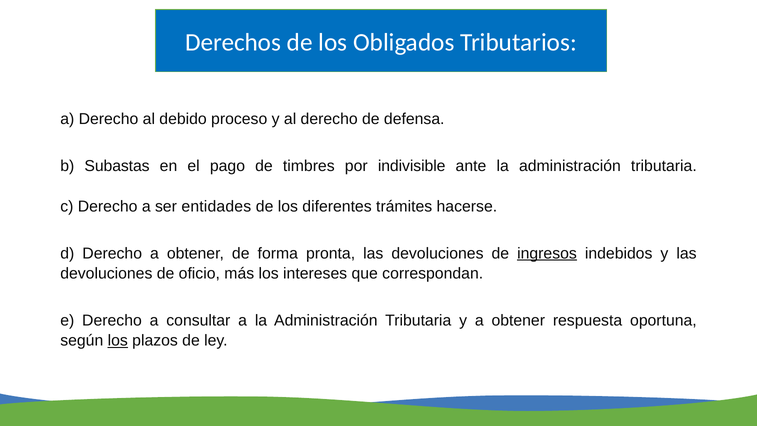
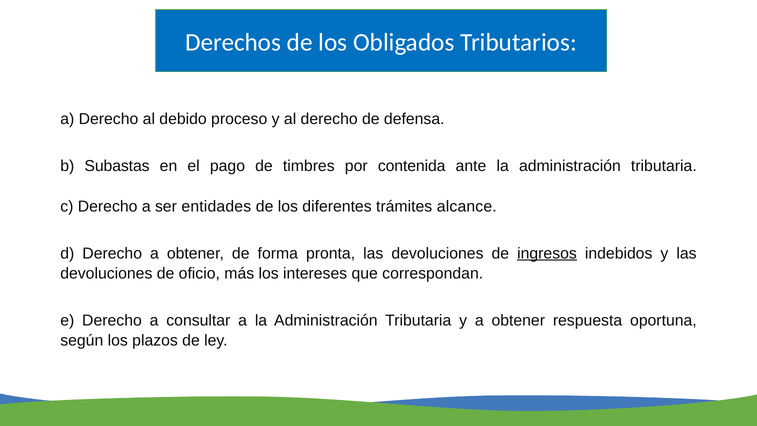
indivisible: indivisible -> contenida
hacerse: hacerse -> alcance
los at (118, 341) underline: present -> none
